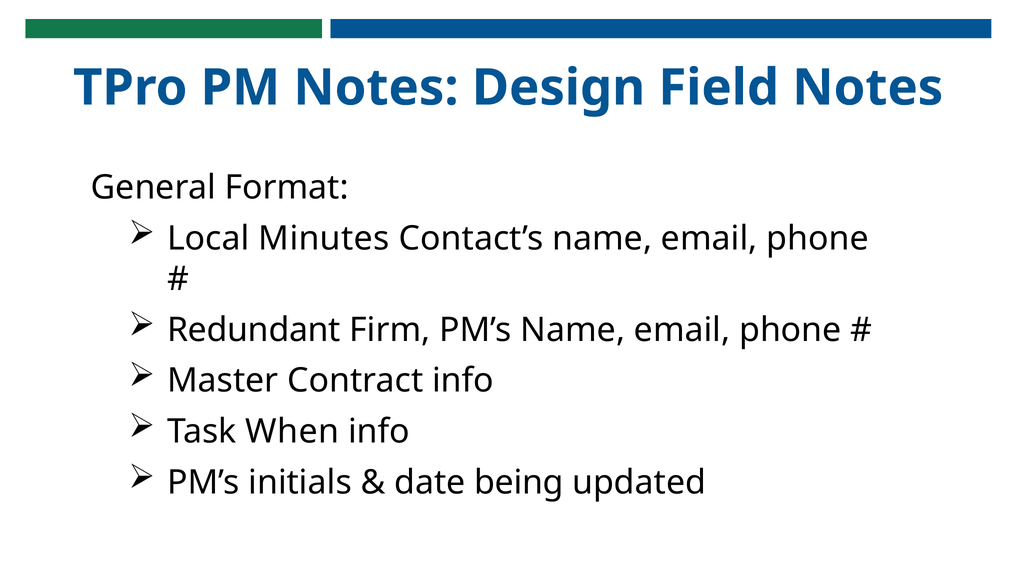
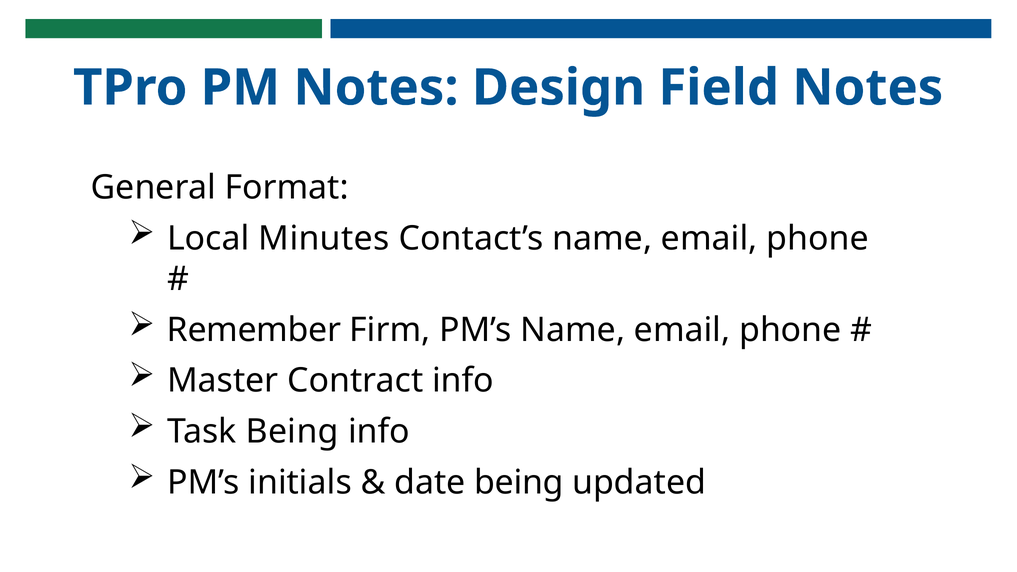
Redundant: Redundant -> Remember
Task When: When -> Being
